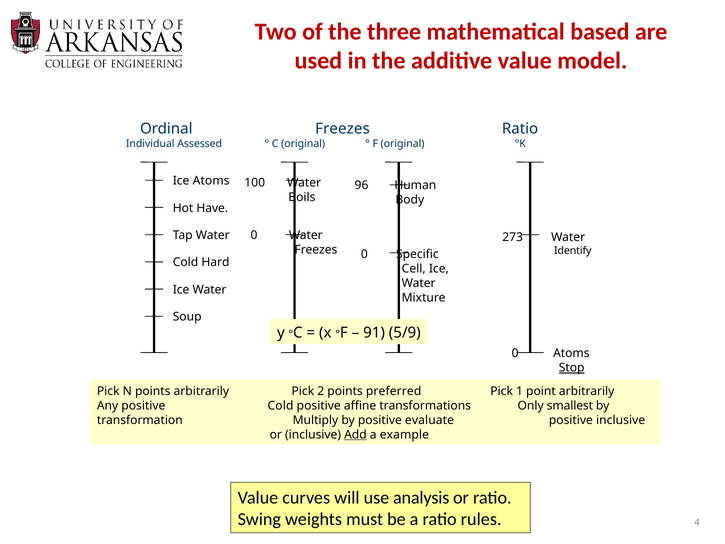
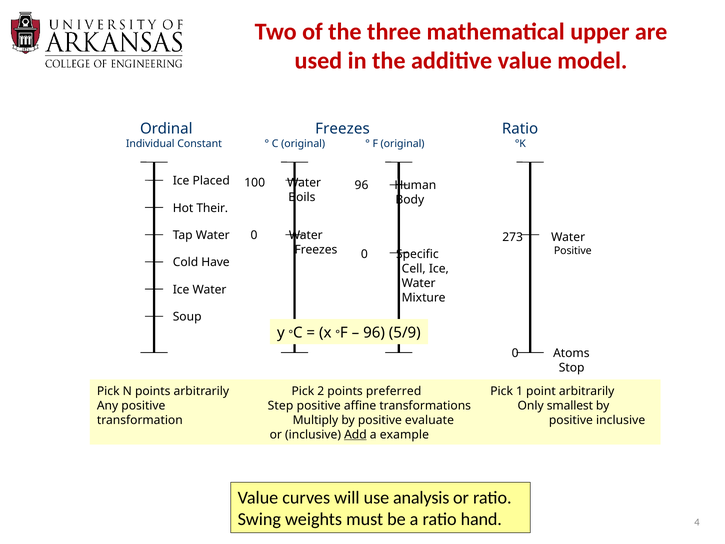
based: based -> upper
Assessed: Assessed -> Constant
Ice Atoms: Atoms -> Placed
Have: Have -> Their
Identify at (573, 251): Identify -> Positive
Hard: Hard -> Have
91 at (374, 333): 91 -> 96
Stop underline: present -> none
positive Cold: Cold -> Step
rules: rules -> hand
